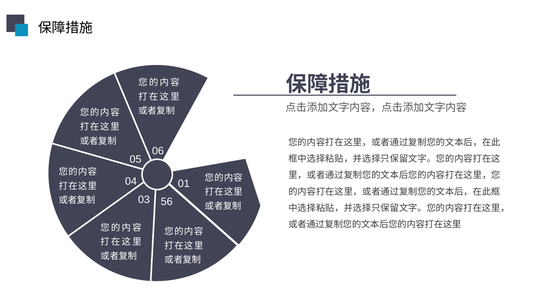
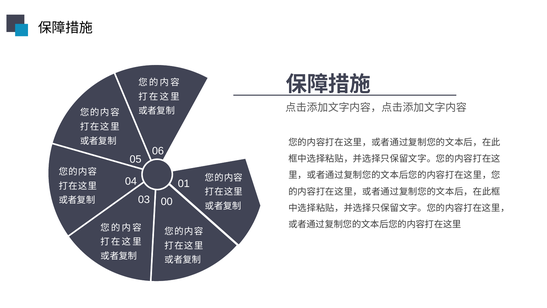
56: 56 -> 00
